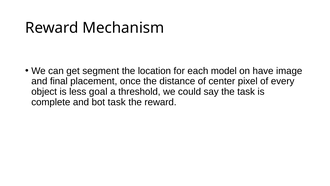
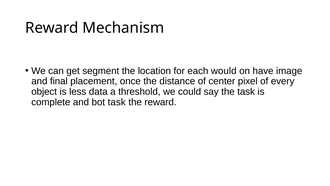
model: model -> would
goal: goal -> data
